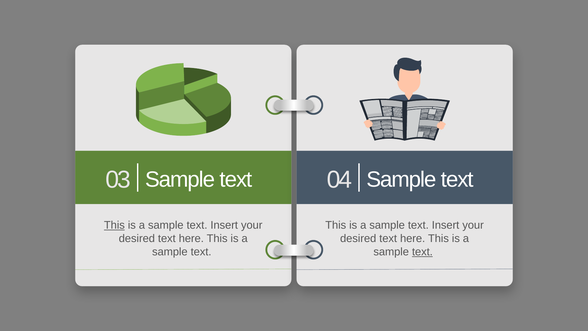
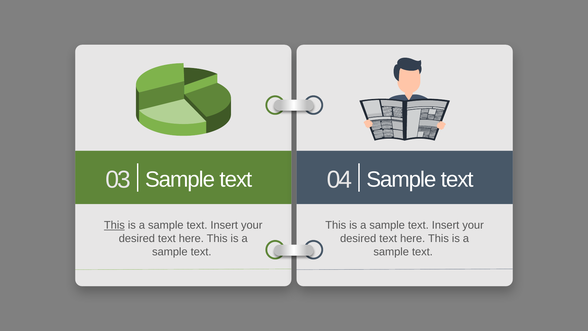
text at (422, 252) underline: present -> none
